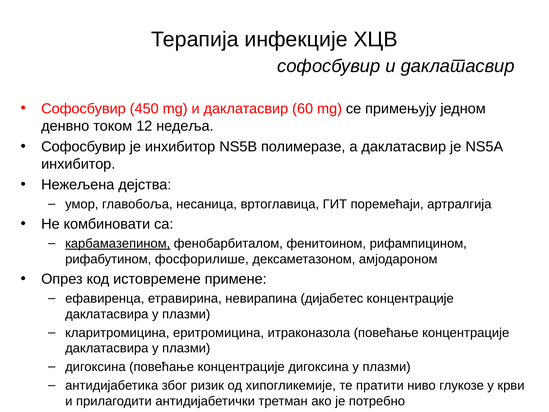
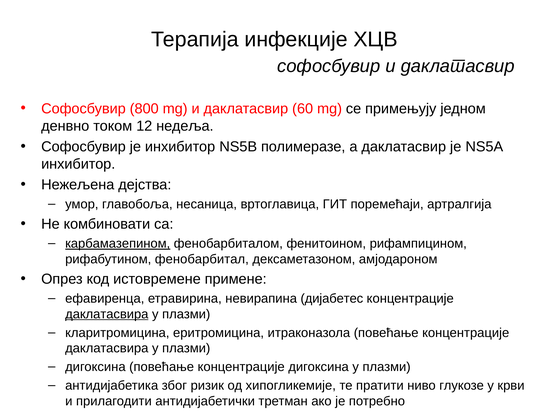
450: 450 -> 800
фосфорилише: фосфорилише -> фенобарбитал
даклатасвира at (107, 314) underline: none -> present
